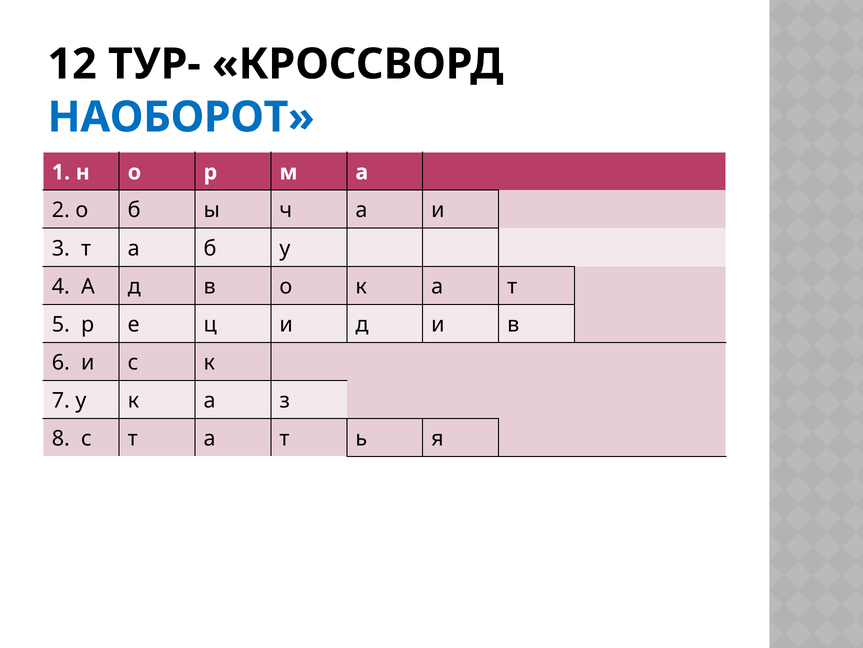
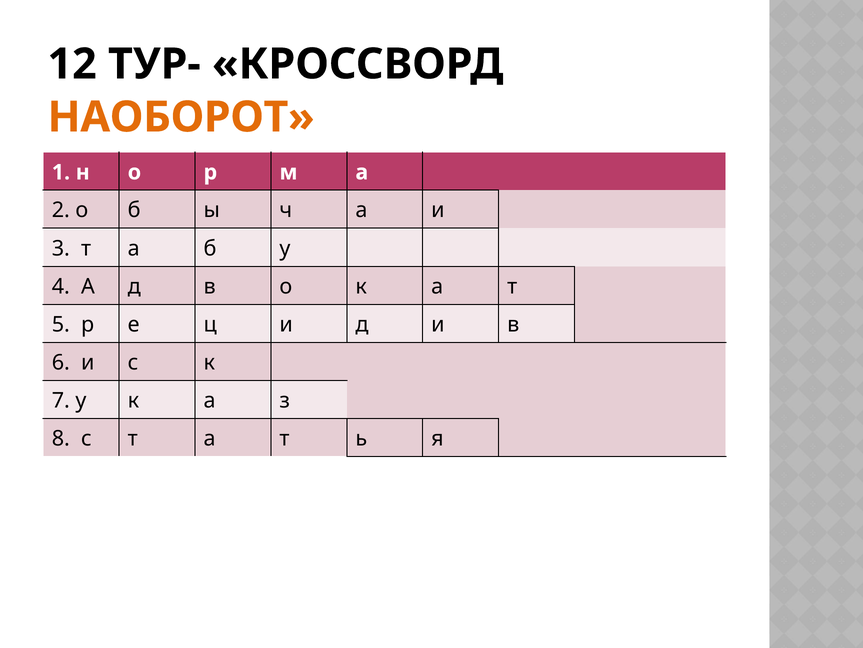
НАОБОРОТ colour: blue -> orange
